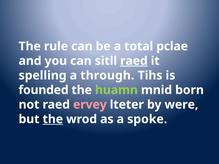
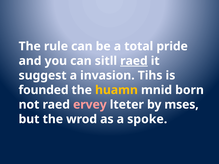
pclae: pclae -> pride
spelling: spelling -> suggest
through: through -> invasion
huamn colour: light green -> yellow
were: were -> mses
the at (53, 119) underline: present -> none
